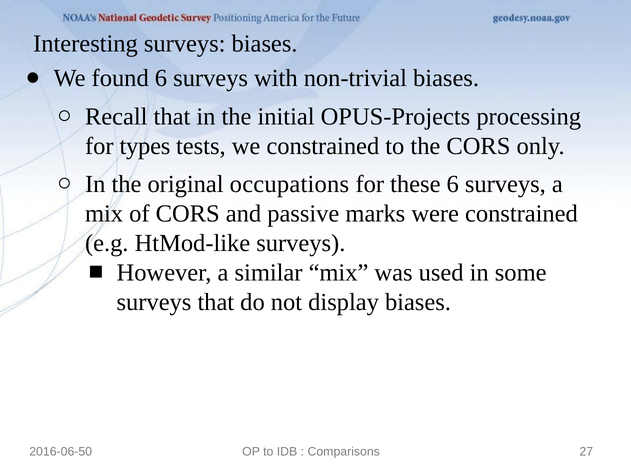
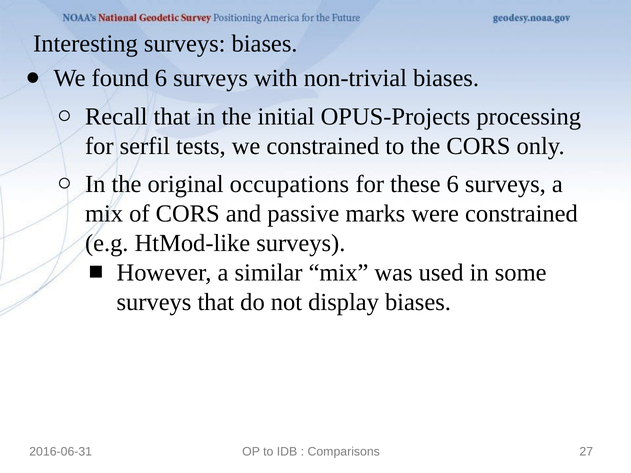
types: types -> serfil
2016-06-50: 2016-06-50 -> 2016-06-31
